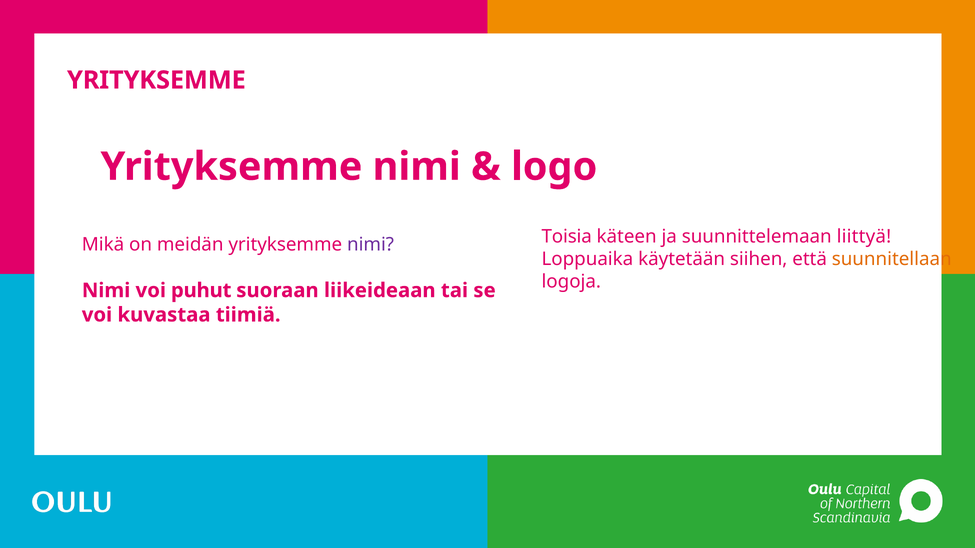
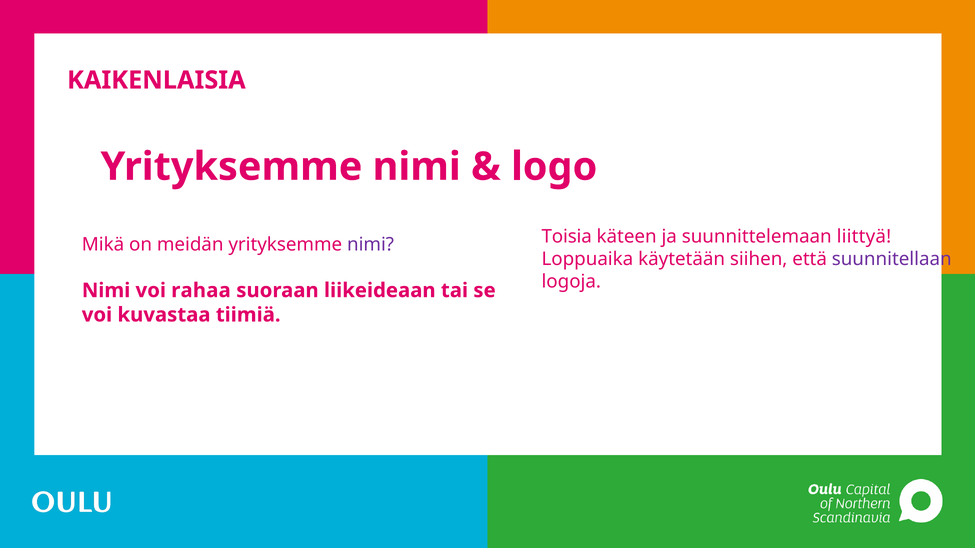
YRITYKSEMME at (156, 80): YRITYKSEMME -> KAIKENLAISIA
suunnitellaan colour: orange -> purple
puhut: puhut -> rahaa
